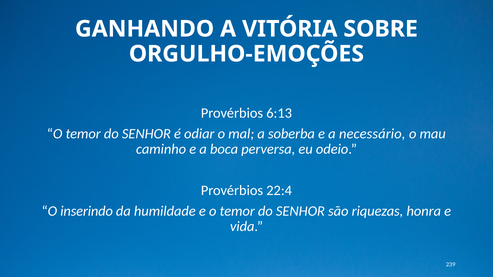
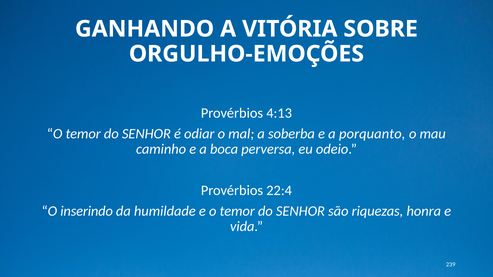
6:13: 6:13 -> 4:13
necessário: necessário -> porquanto
